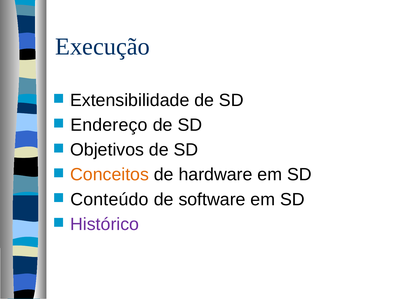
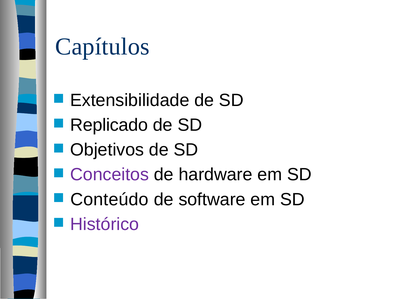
Execução: Execução -> Capítulos
Endereço: Endereço -> Replicado
Conceitos colour: orange -> purple
